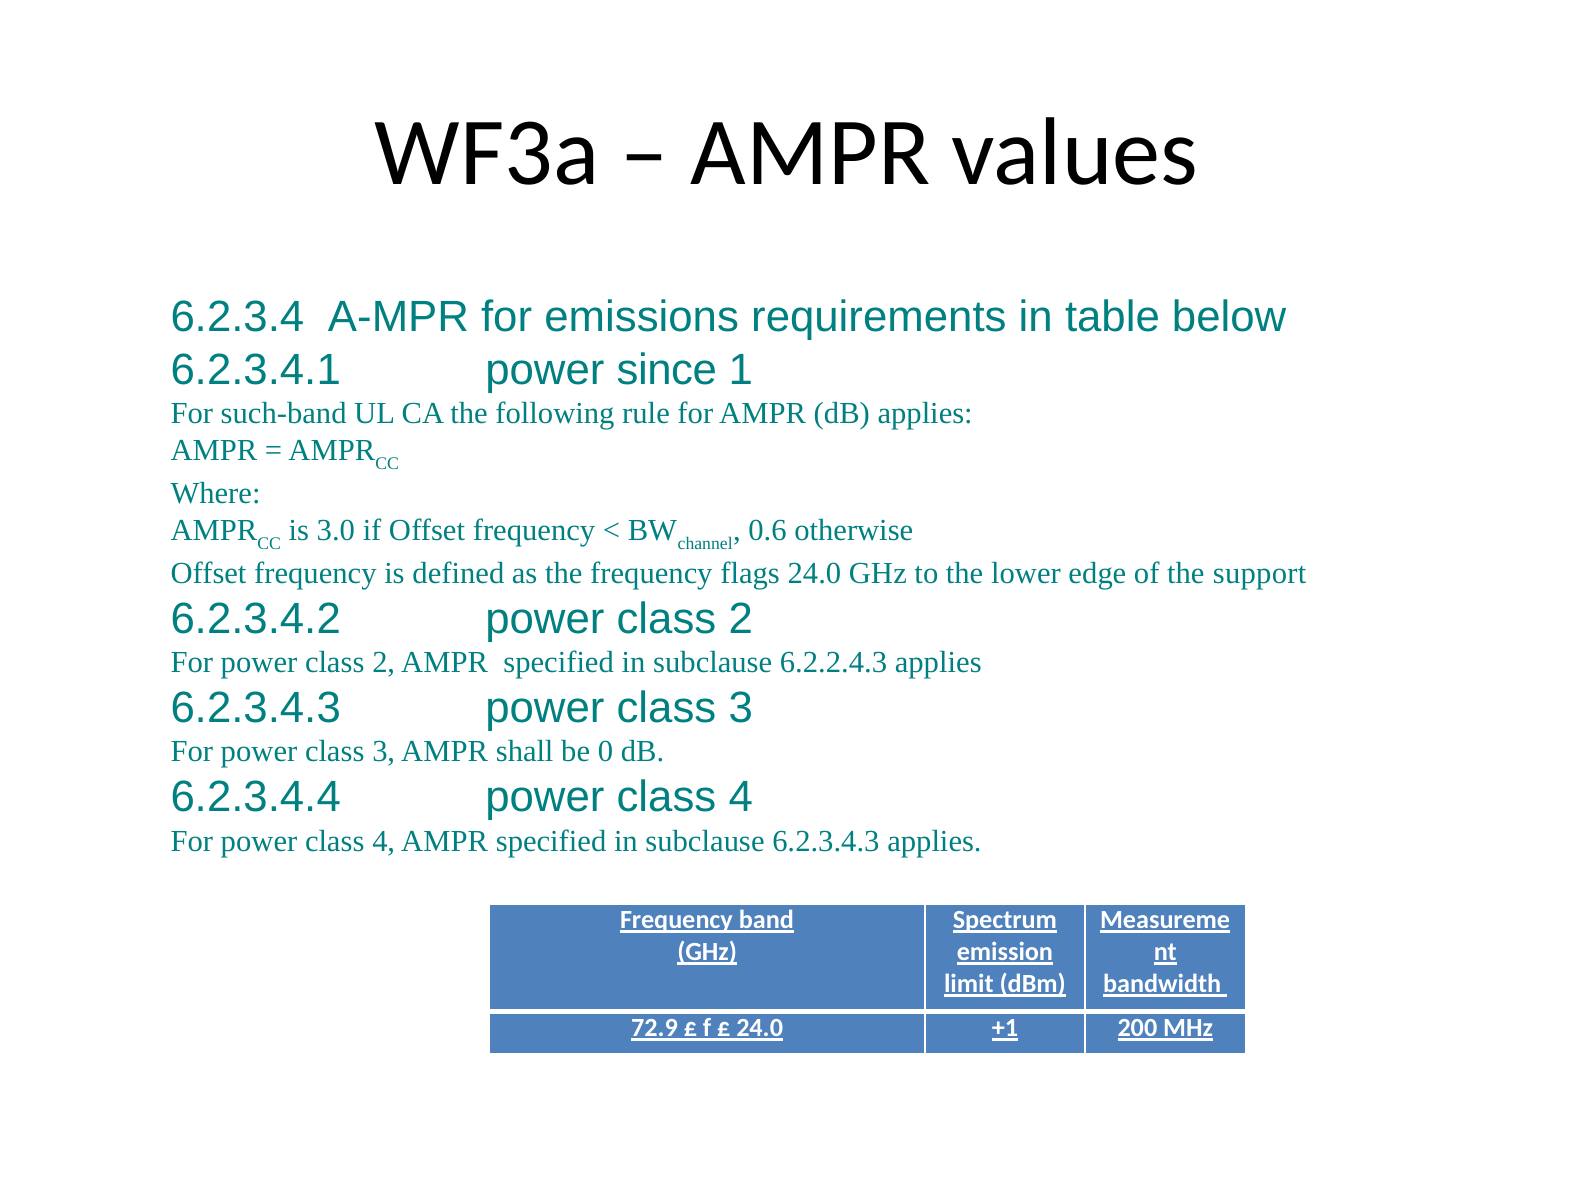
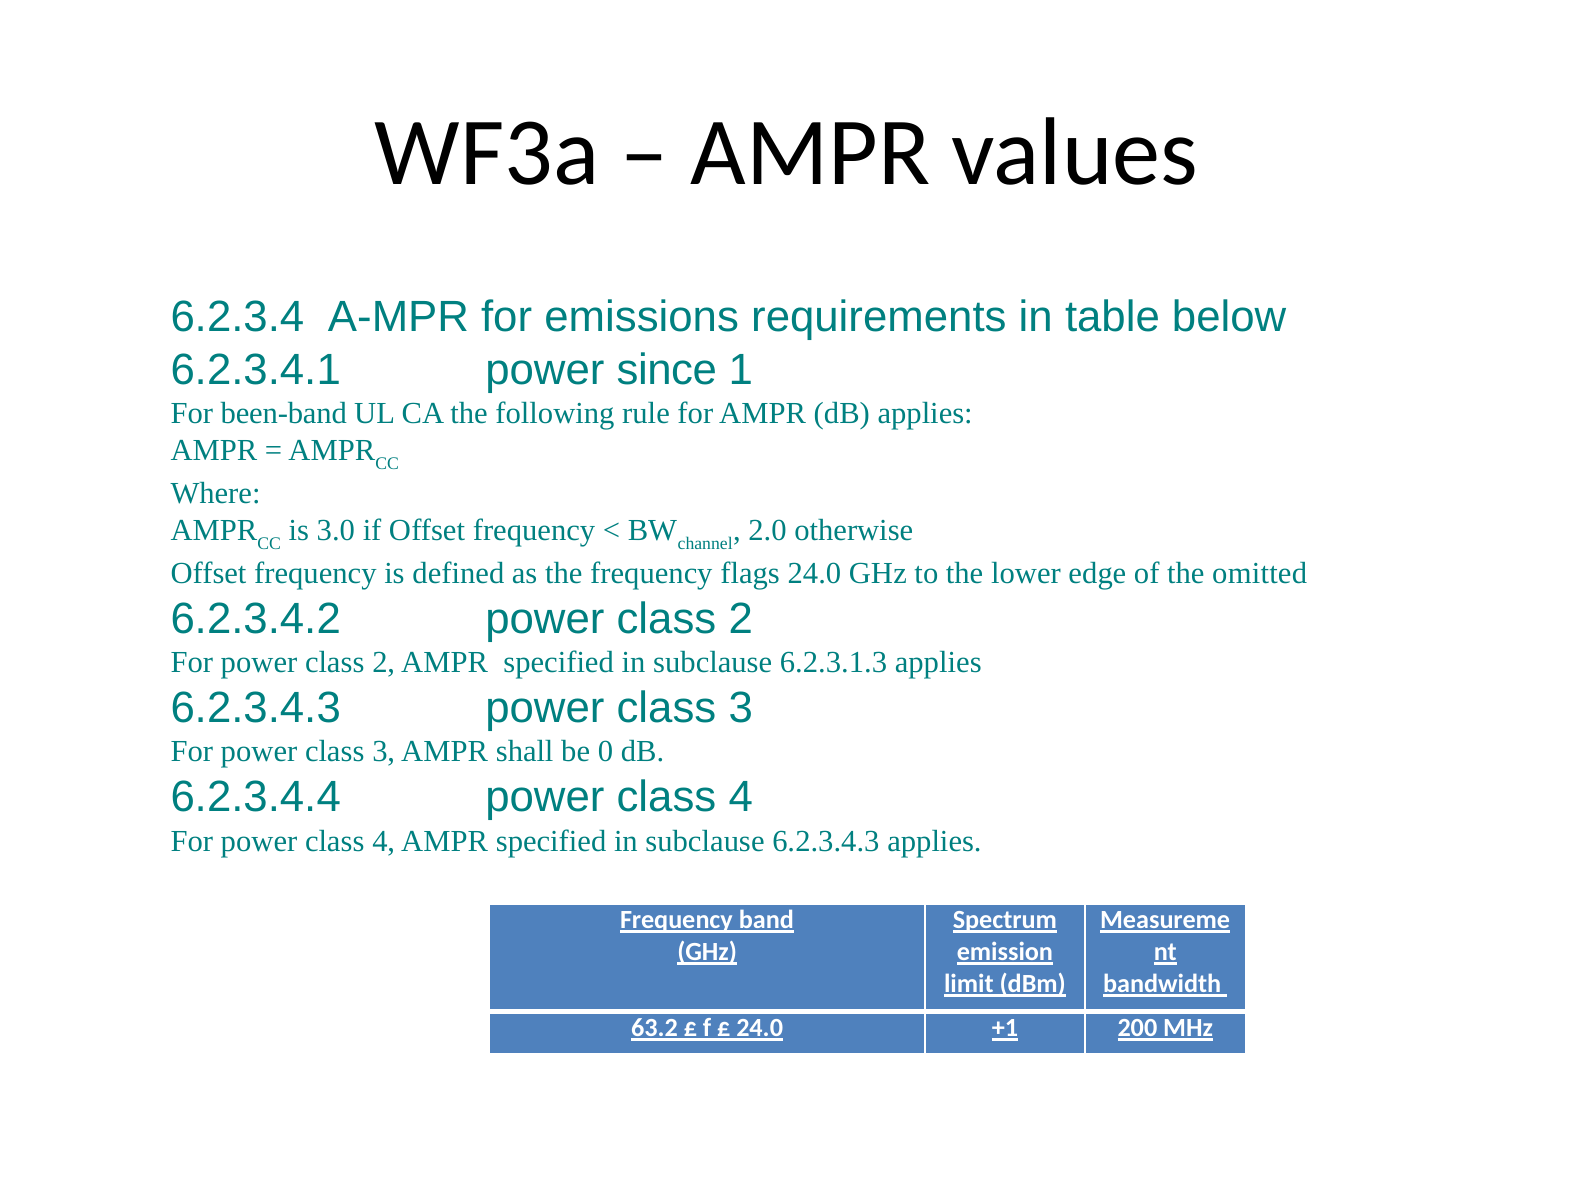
such-band: such-band -> been-band
0.6: 0.6 -> 2.0
support: support -> omitted
6.2.2.4.3: 6.2.2.4.3 -> 6.2.3.1.3
72.9: 72.9 -> 63.2
